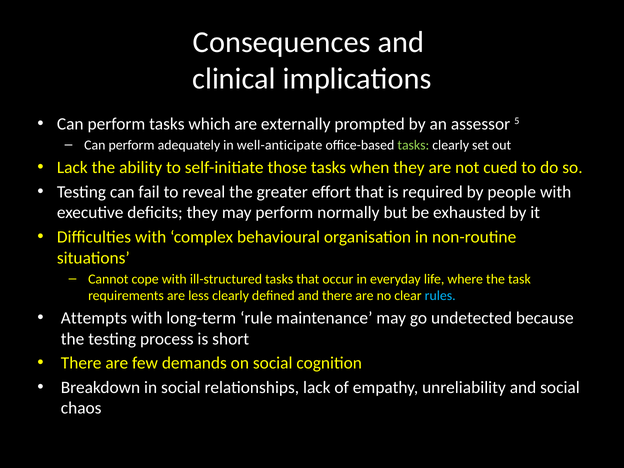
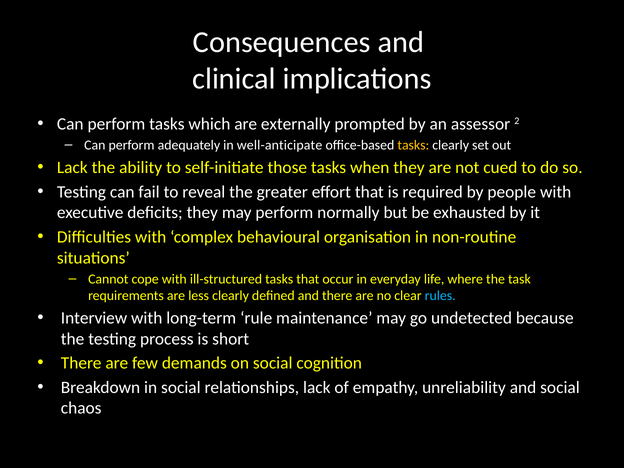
5: 5 -> 2
tasks at (413, 145) colour: light green -> yellow
Attempts: Attempts -> Interview
